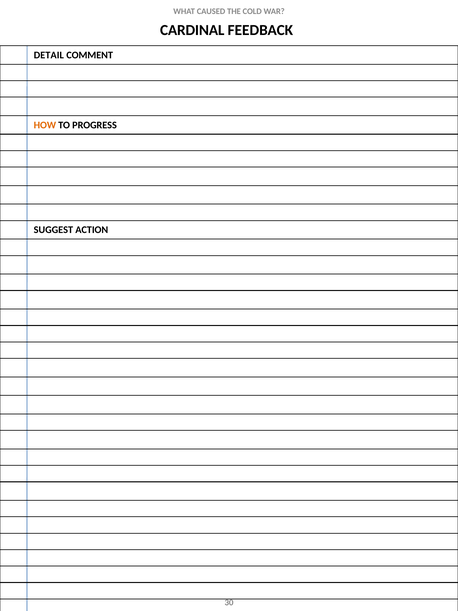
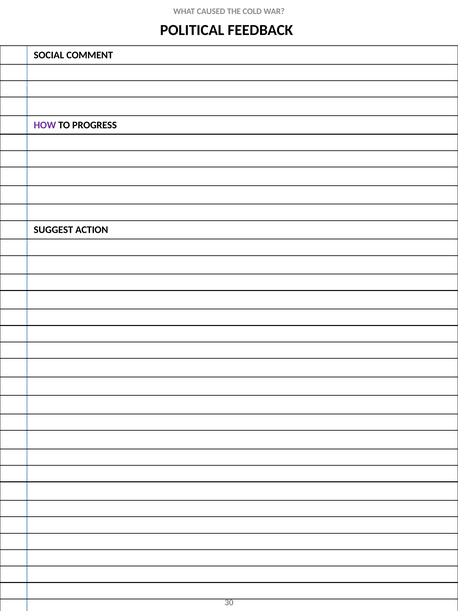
CARDINAL: CARDINAL -> POLITICAL
DETAIL: DETAIL -> SOCIAL
HOW colour: orange -> purple
